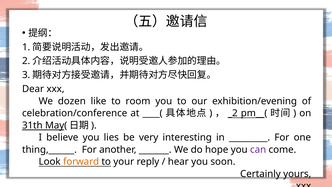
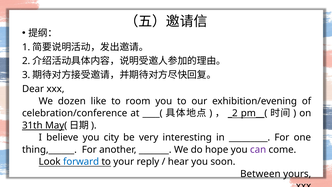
lies: lies -> city
forward colour: orange -> blue
Certainly: Certainly -> Between
